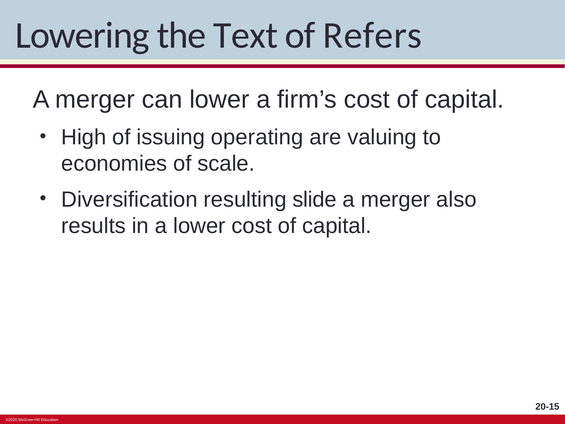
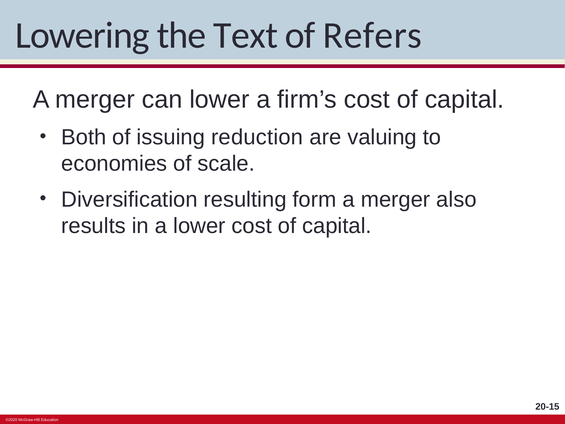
High: High -> Both
operating: operating -> reduction
slide: slide -> form
